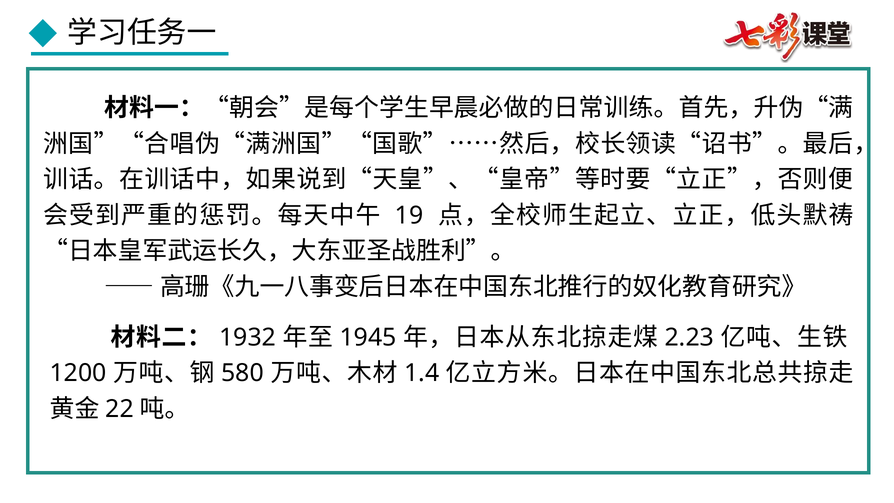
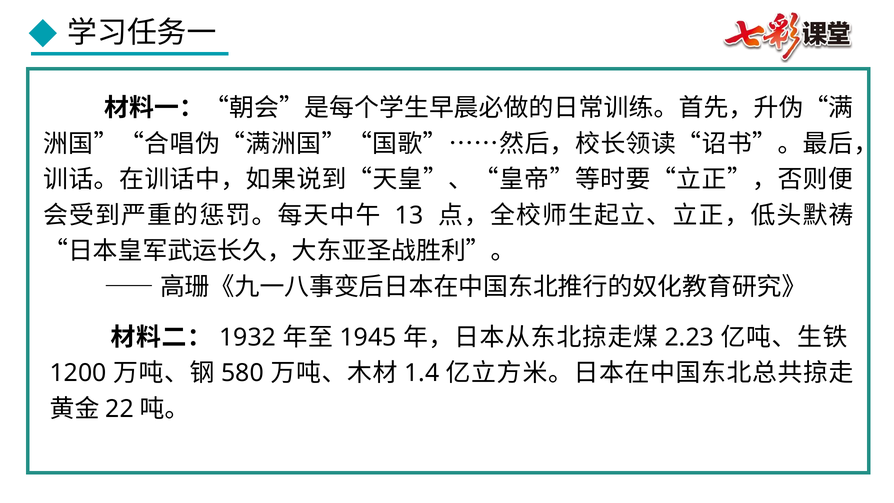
19: 19 -> 13
